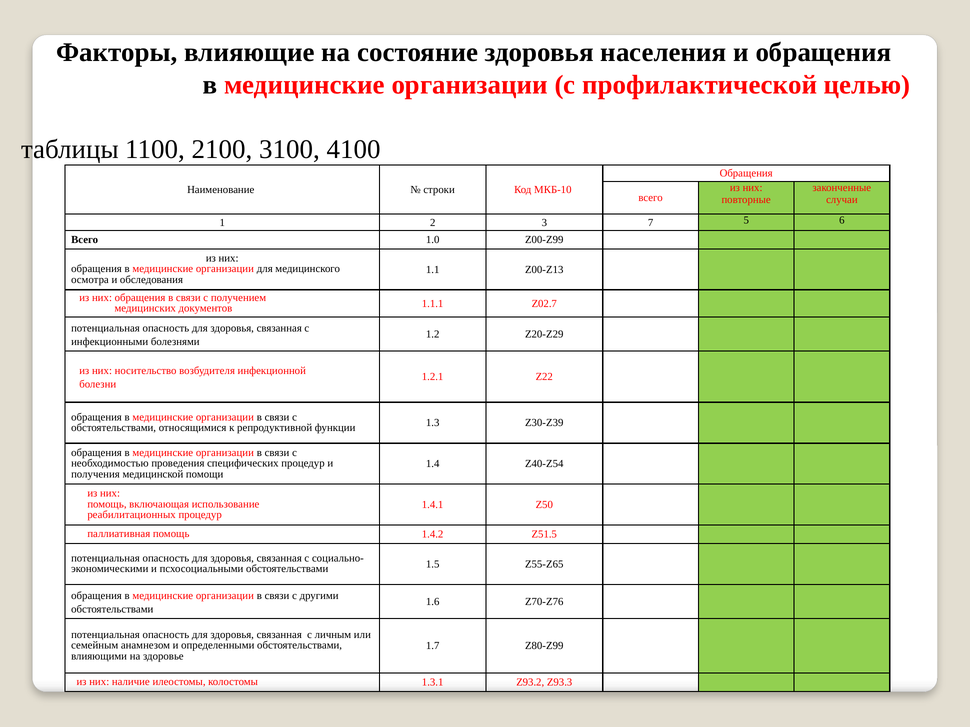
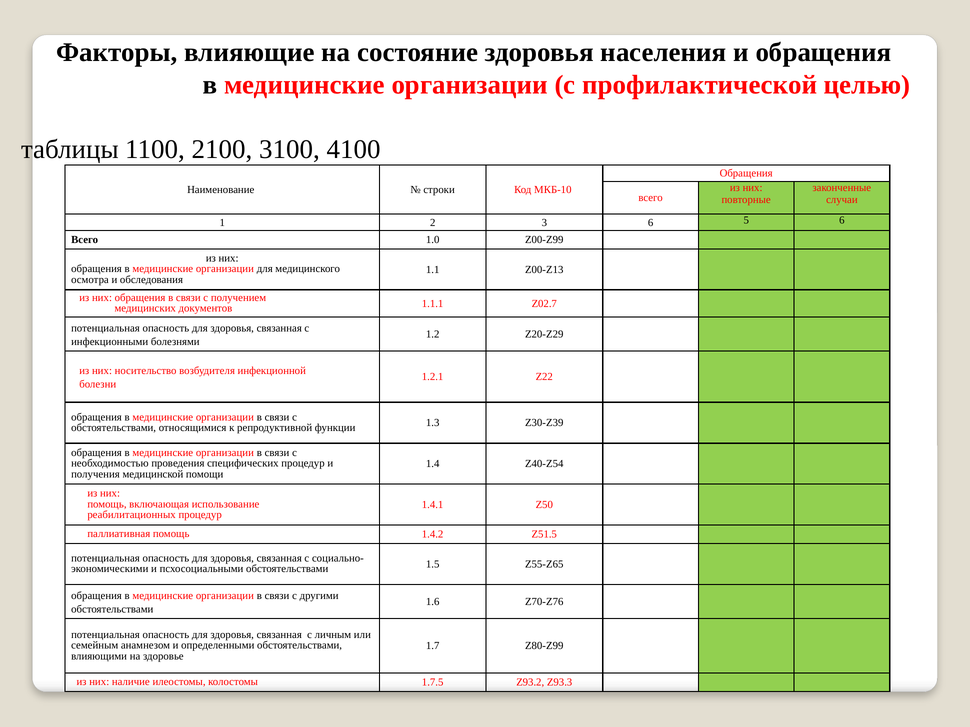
3 7: 7 -> 6
1.3.1: 1.3.1 -> 1.7.5
